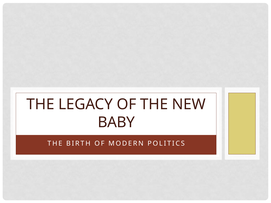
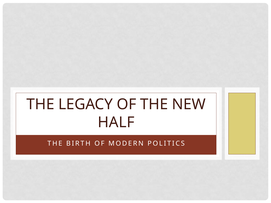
BABY: BABY -> HALF
